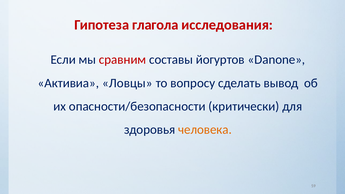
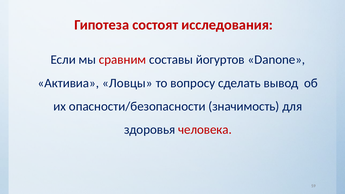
глагола: глагола -> состоят
критически: критически -> значимость
человека colour: orange -> red
